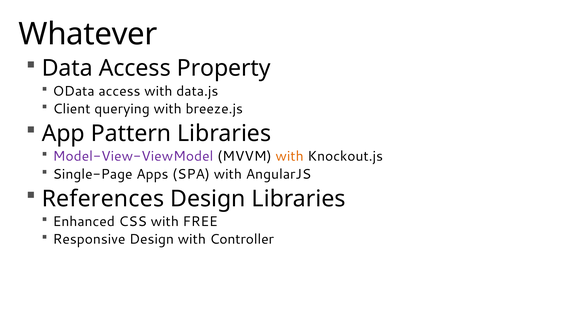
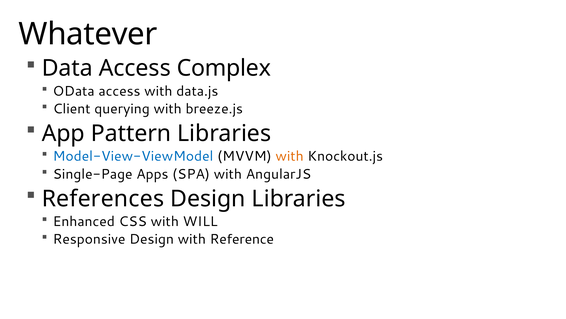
Property: Property -> Complex
Model-View-ViewModel colour: purple -> blue
FREE: FREE -> WILL
Controller: Controller -> Reference
